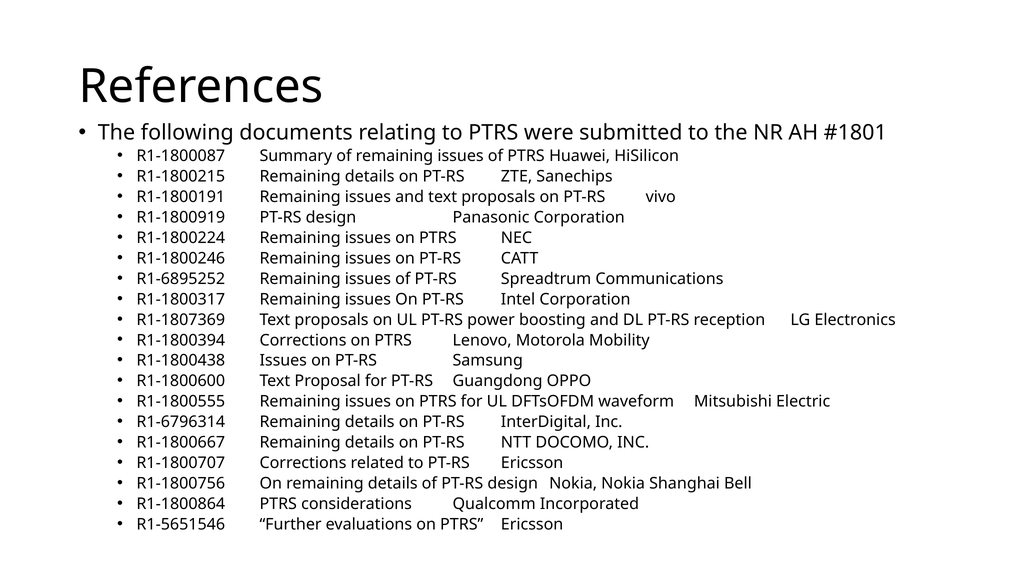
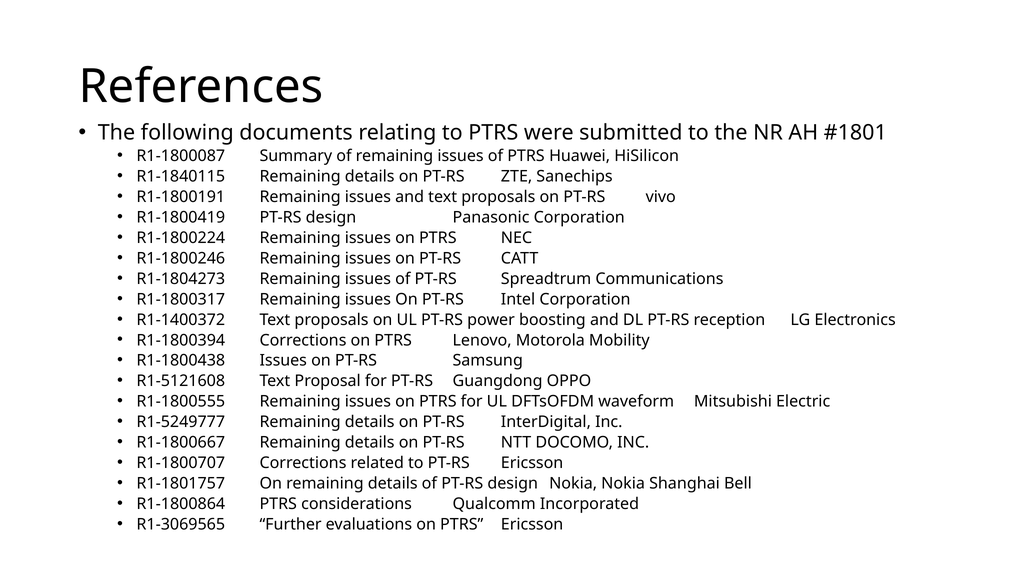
R1-1800215: R1-1800215 -> R1-1840115
R1-1800919: R1-1800919 -> R1-1800419
R1-6895252: R1-6895252 -> R1-1804273
R1-1807369: R1-1807369 -> R1-1400372
R1-1800600: R1-1800600 -> R1-5121608
R1-6796314: R1-6796314 -> R1-5249777
R1-1800756: R1-1800756 -> R1-1801757
R1-5651546: R1-5651546 -> R1-3069565
